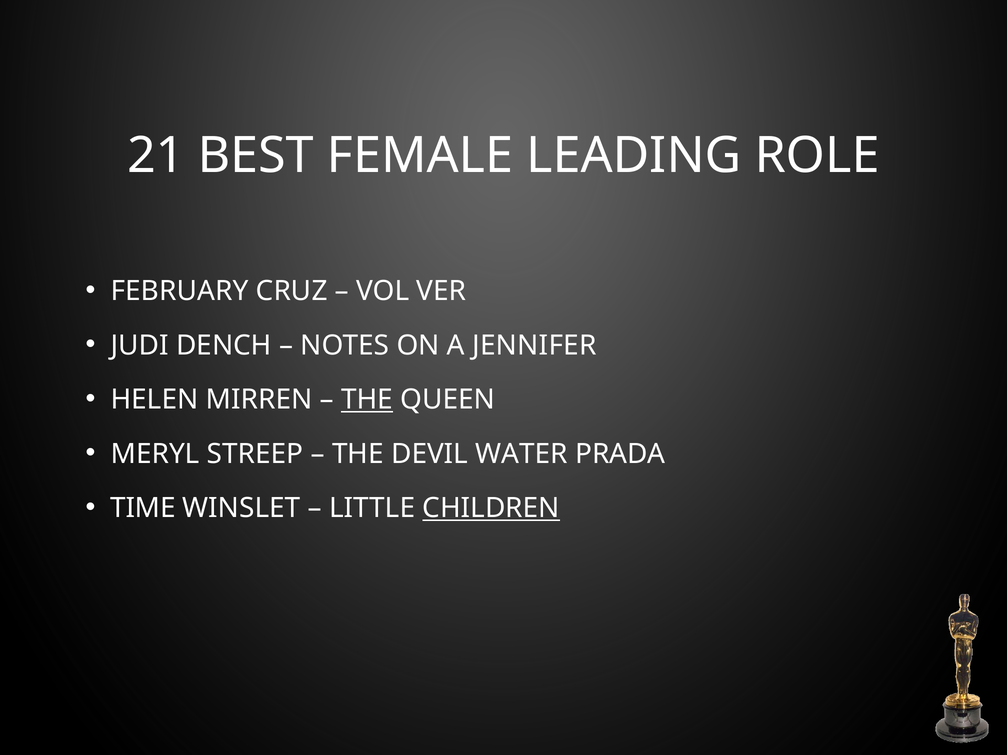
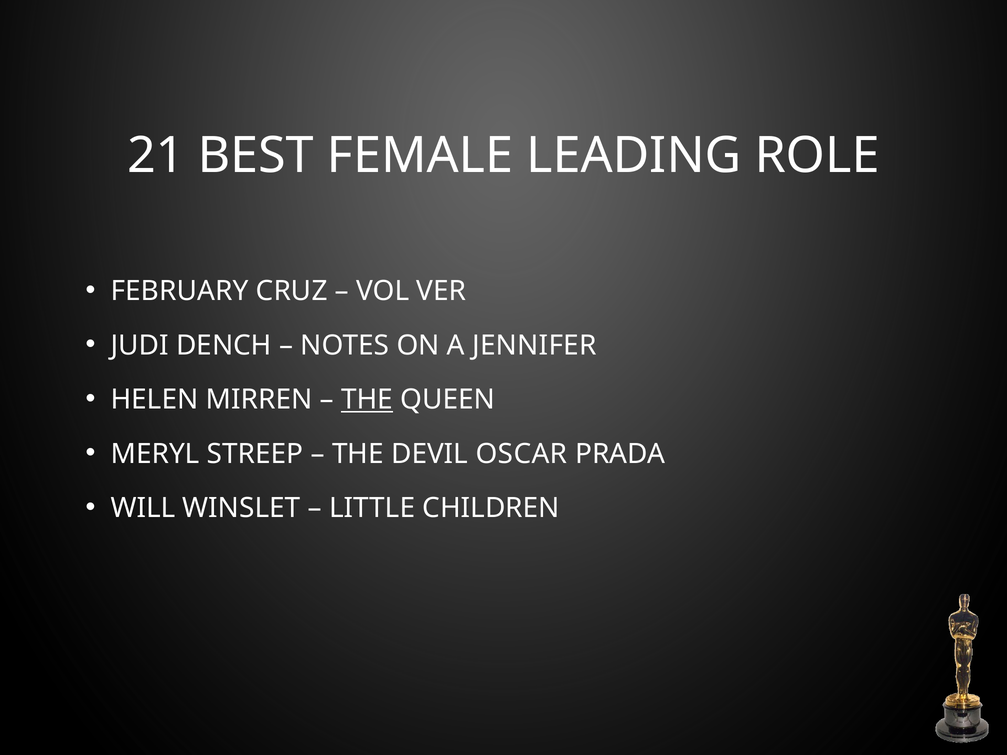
WATER: WATER -> OSCAR
TIME: TIME -> WILL
CHILDREN underline: present -> none
